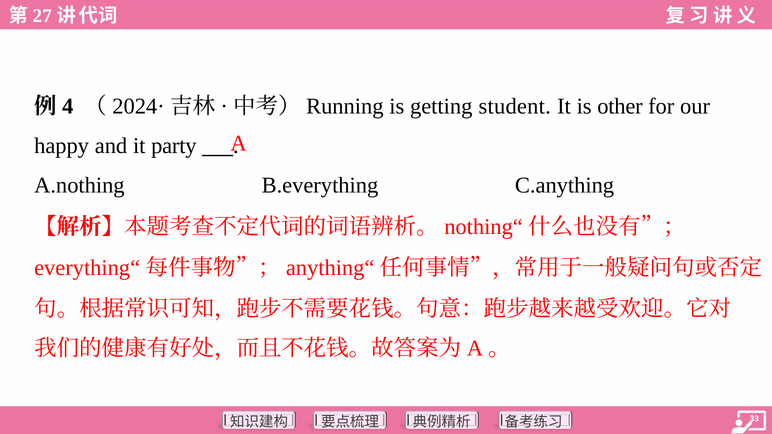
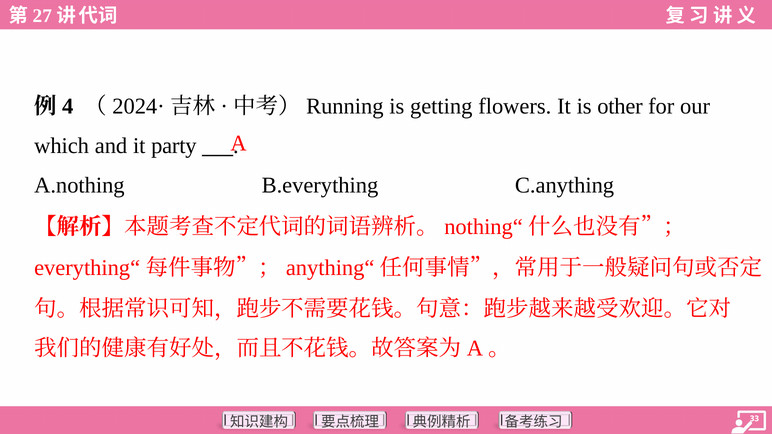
student: student -> flowers
happy: happy -> which
